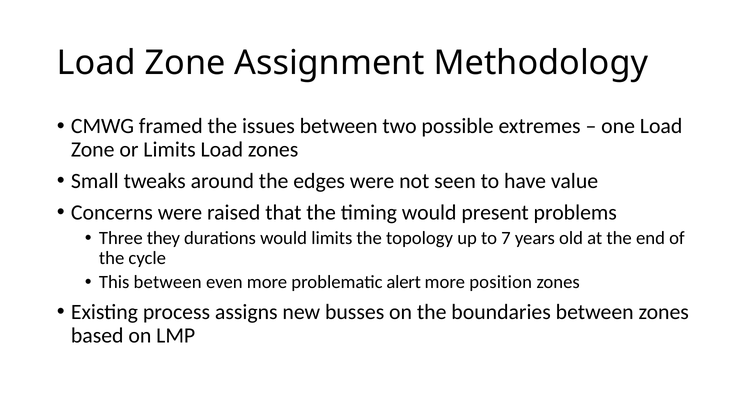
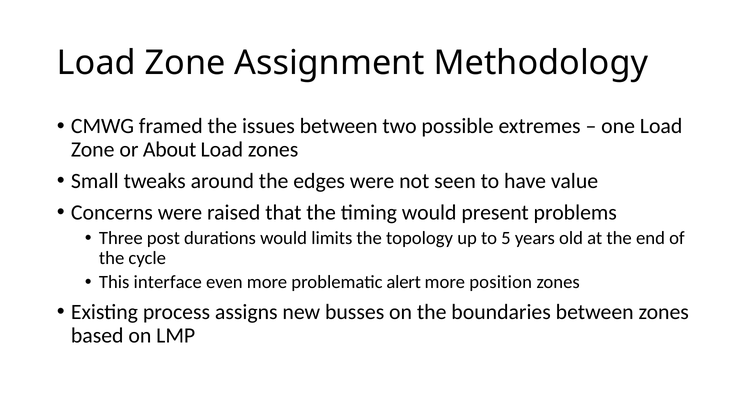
or Limits: Limits -> About
they: they -> post
7: 7 -> 5
This between: between -> interface
